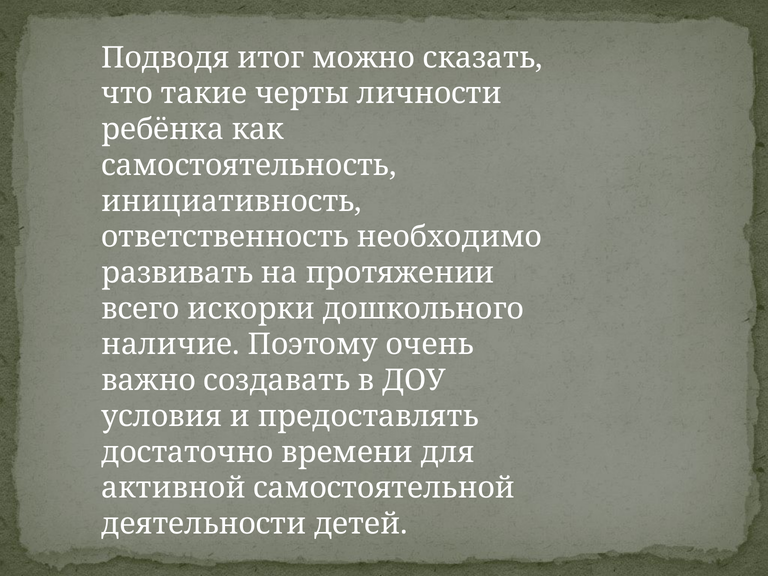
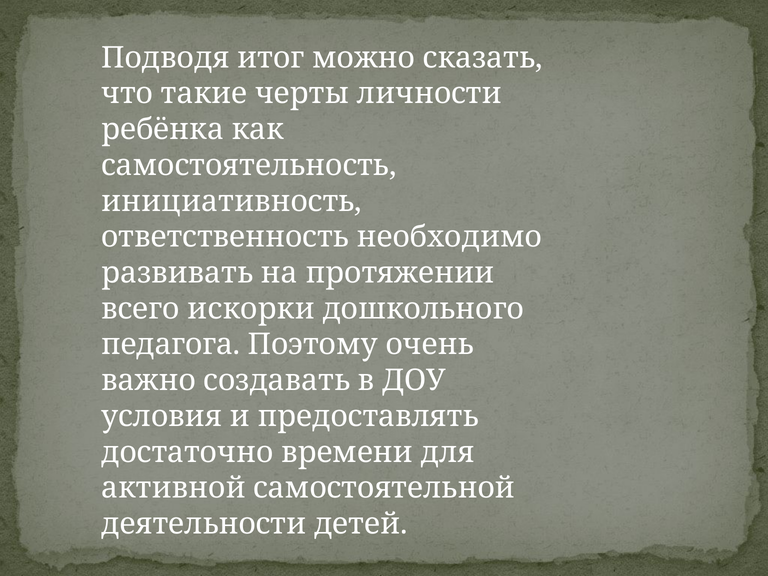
наличие: наличие -> педагога
